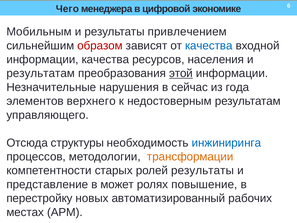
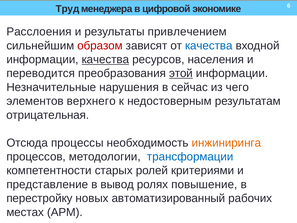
Чего: Чего -> Труд
Мобильным: Мобильным -> Расслоения
качества at (105, 59) underline: none -> present
результатам at (41, 73): результатам -> переводится
года: года -> чего
управляющего: управляющего -> отрицательная
структуры: структуры -> процессы
инжиниринга colour: blue -> orange
трансформации colour: orange -> blue
ролей результаты: результаты -> критериями
может: может -> вывод
